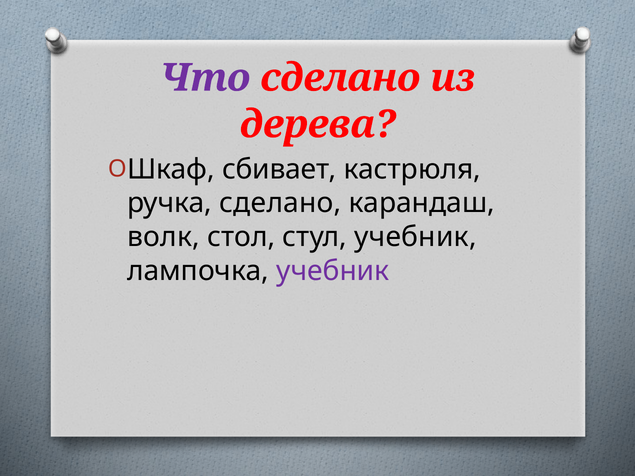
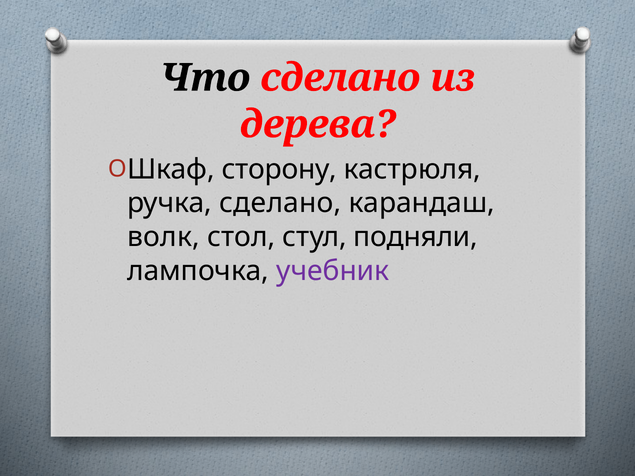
Что colour: purple -> black
сбивает: сбивает -> сторону
стул учебник: учебник -> подняли
